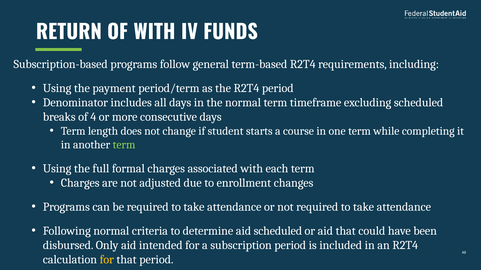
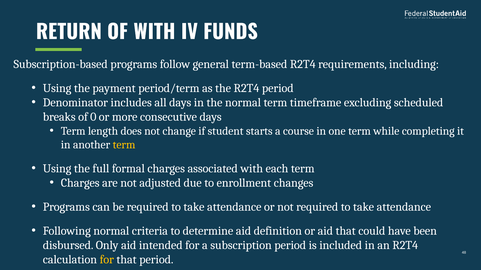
4: 4 -> 0
term at (124, 145) colour: light green -> yellow
aid scheduled: scheduled -> definition
